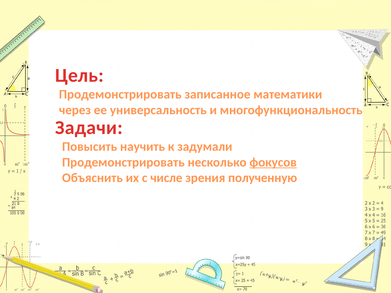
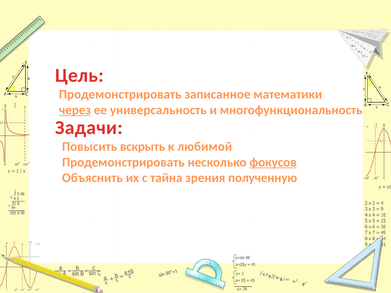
через underline: none -> present
научить: научить -> вскрыть
задумали: задумали -> любимой
числе: числе -> тайна
